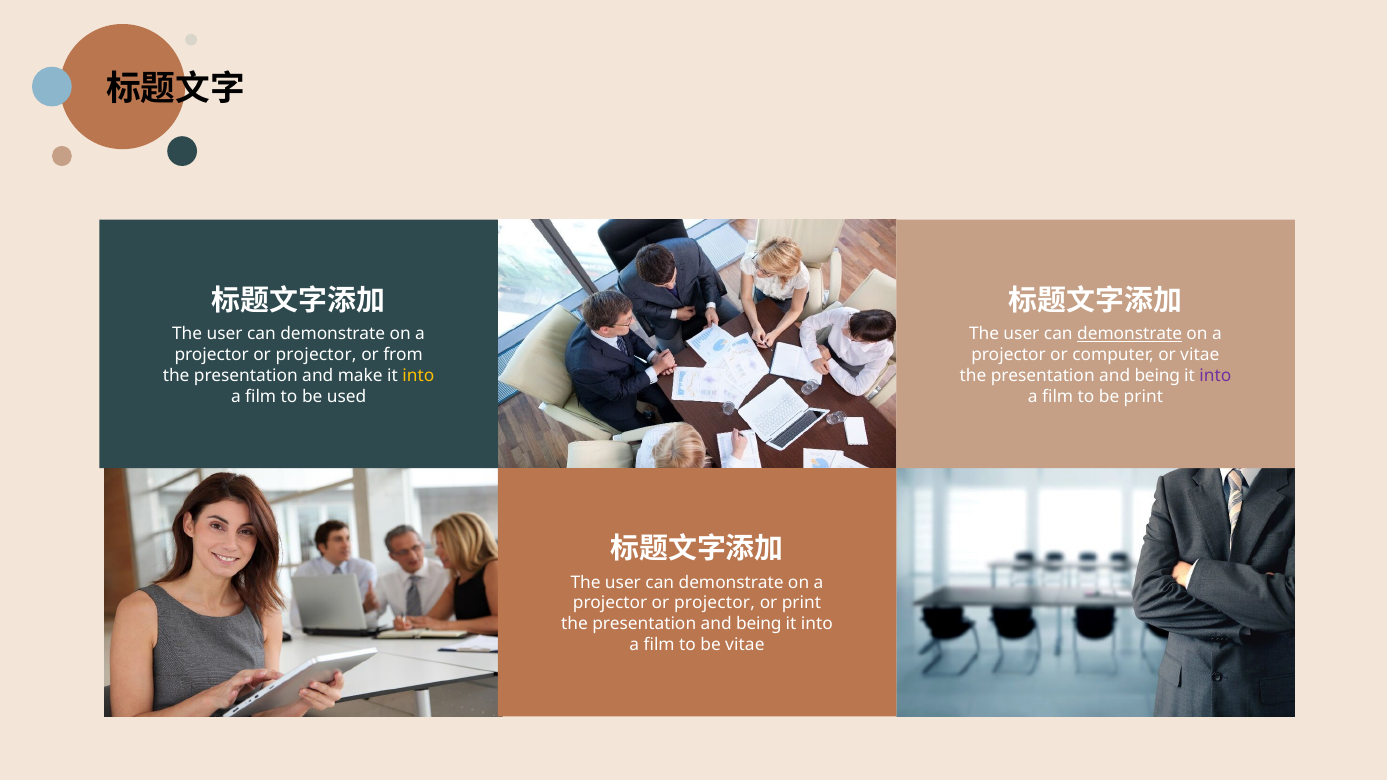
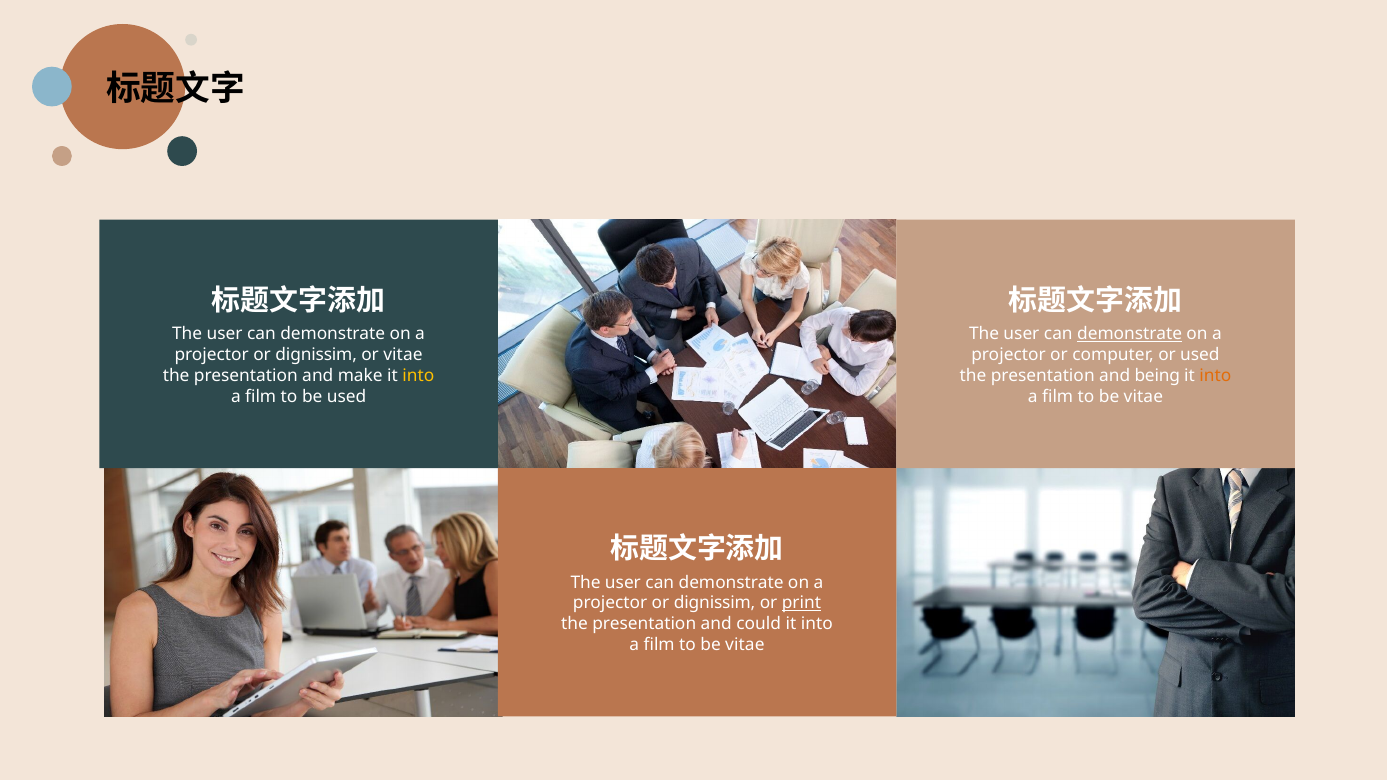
projector at (316, 355): projector -> dignissim
or from: from -> vitae
or vitae: vitae -> used
into at (1215, 376) colour: purple -> orange
print at (1143, 396): print -> vitae
projector at (714, 603): projector -> dignissim
print at (801, 603) underline: none -> present
being at (759, 624): being -> could
